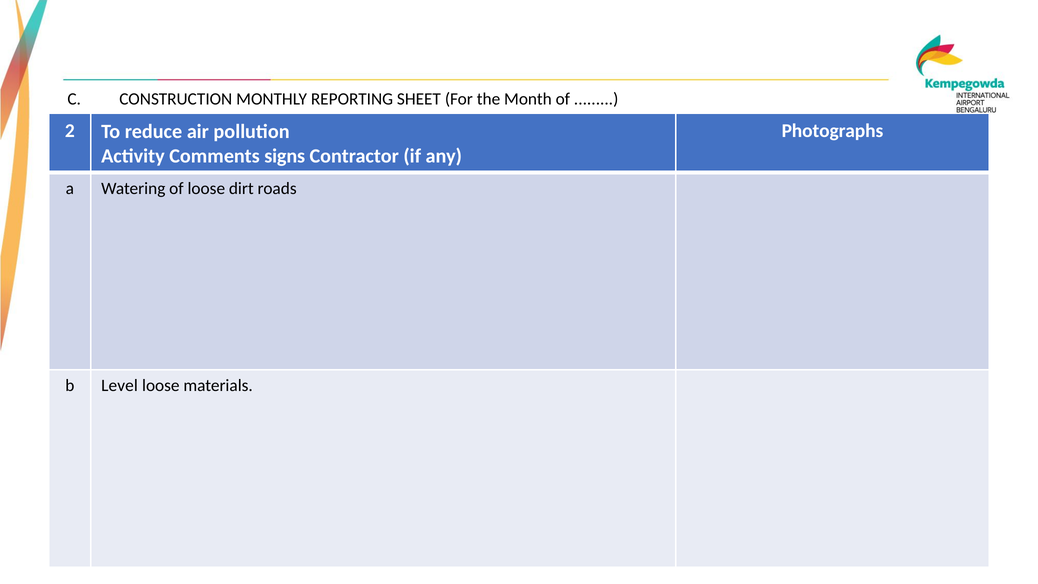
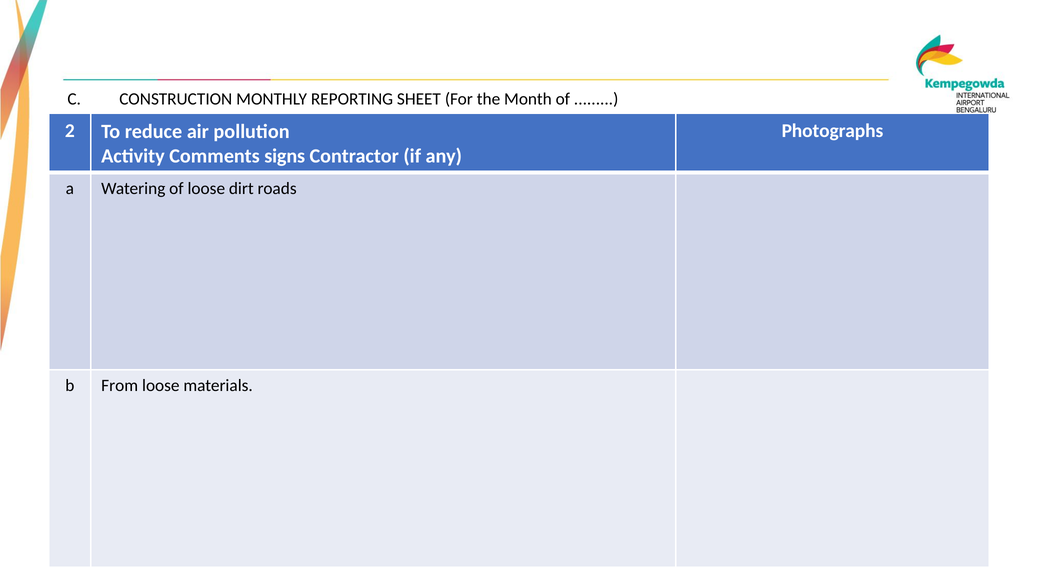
Level: Level -> From
